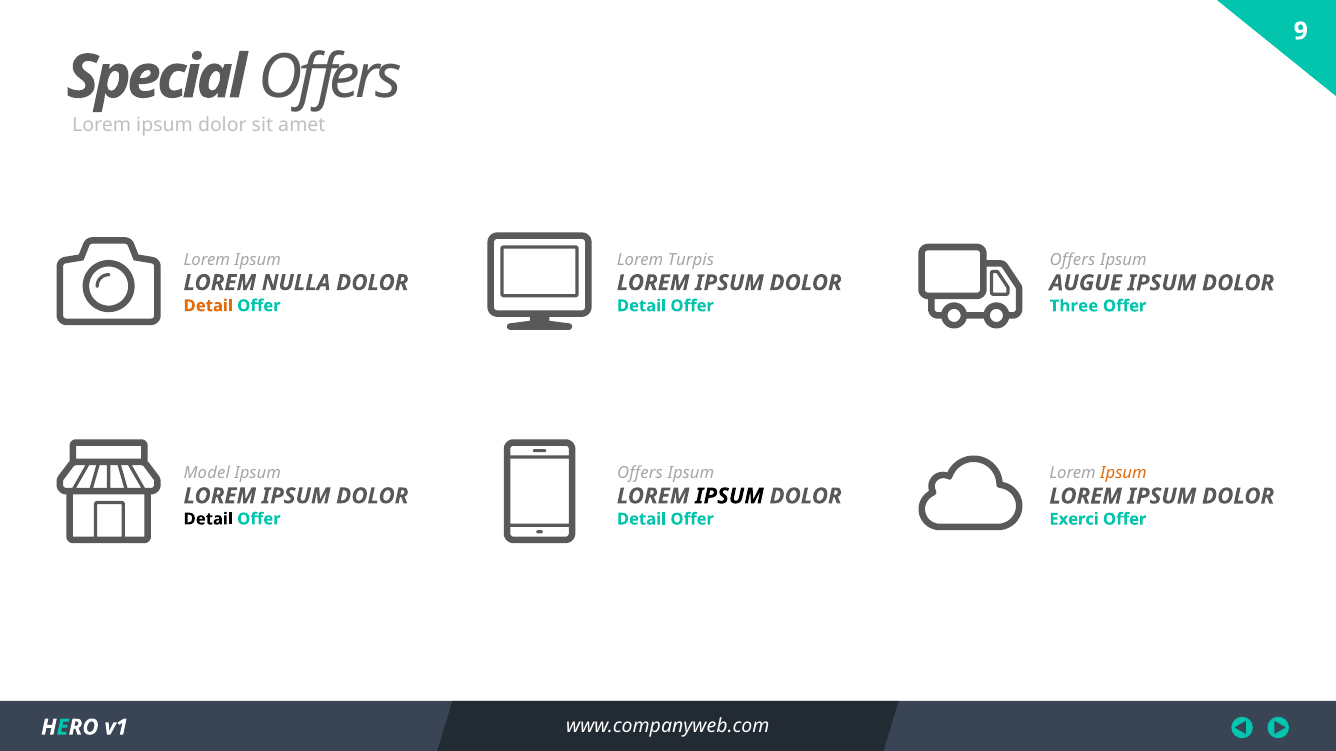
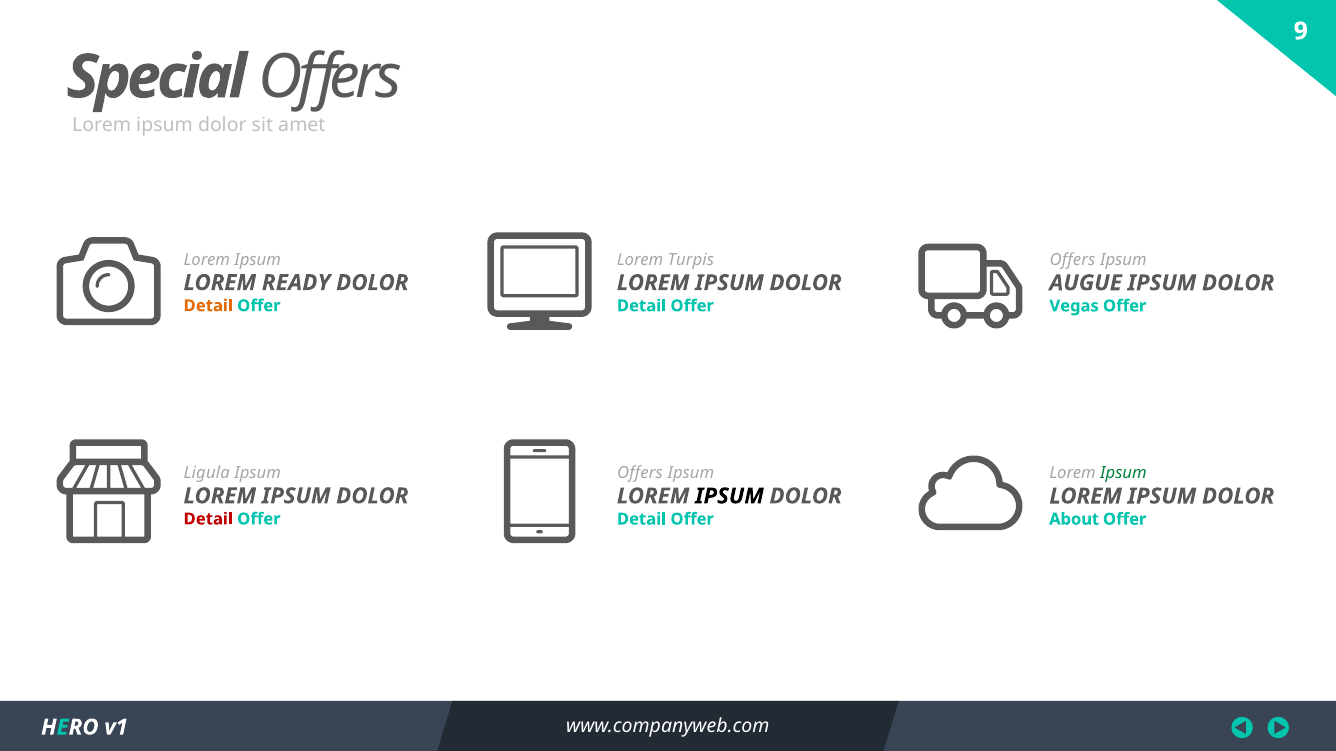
NULLA: NULLA -> READY
Three: Three -> Vegas
Model: Model -> Ligula
Ipsum at (1123, 474) colour: orange -> green
Detail at (208, 519) colour: black -> red
Exerci: Exerci -> About
